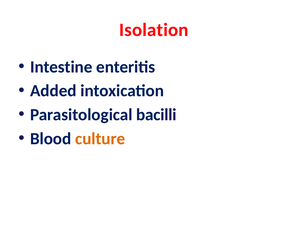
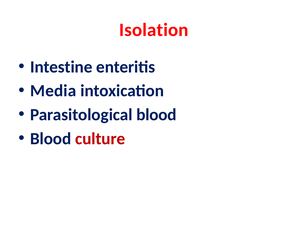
Added: Added -> Media
Parasitological bacilli: bacilli -> blood
culture colour: orange -> red
